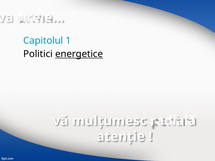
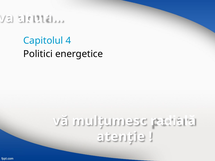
firele…: firele… -> aburi…
1: 1 -> 4
energetice underline: present -> none
